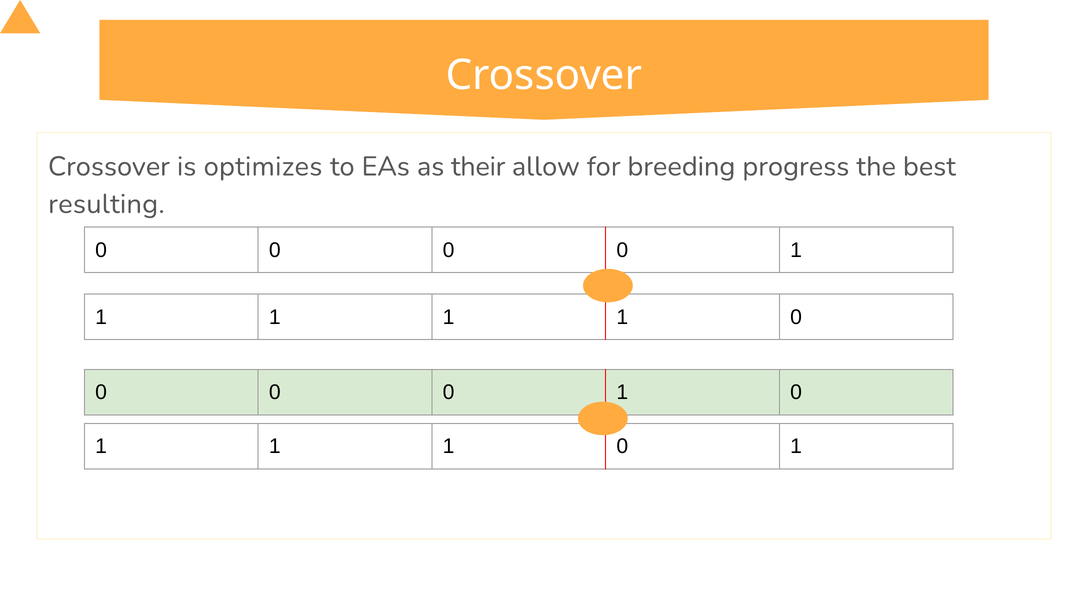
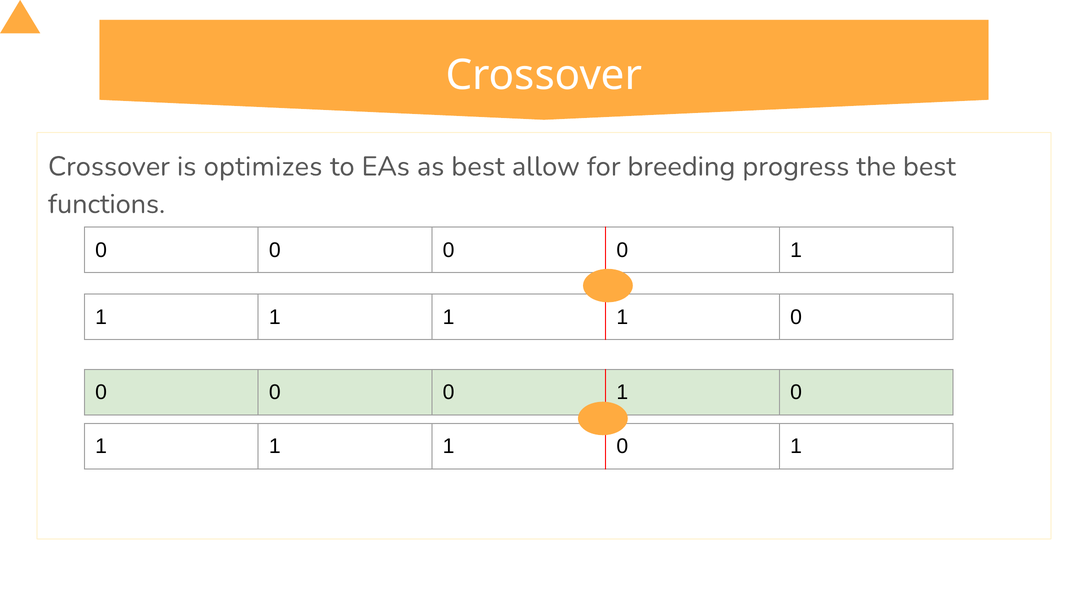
as their: their -> best
resulting: resulting -> functions
